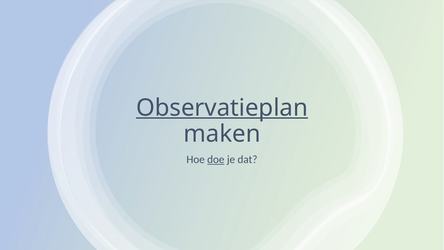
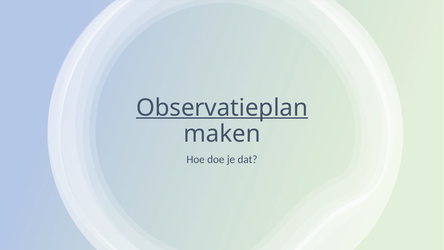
doe underline: present -> none
